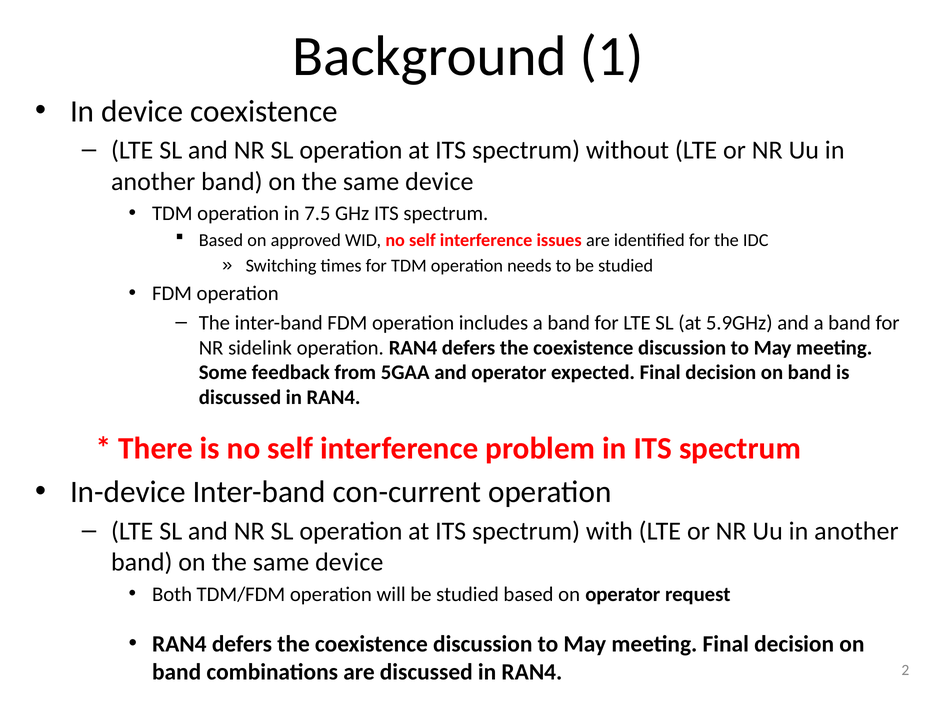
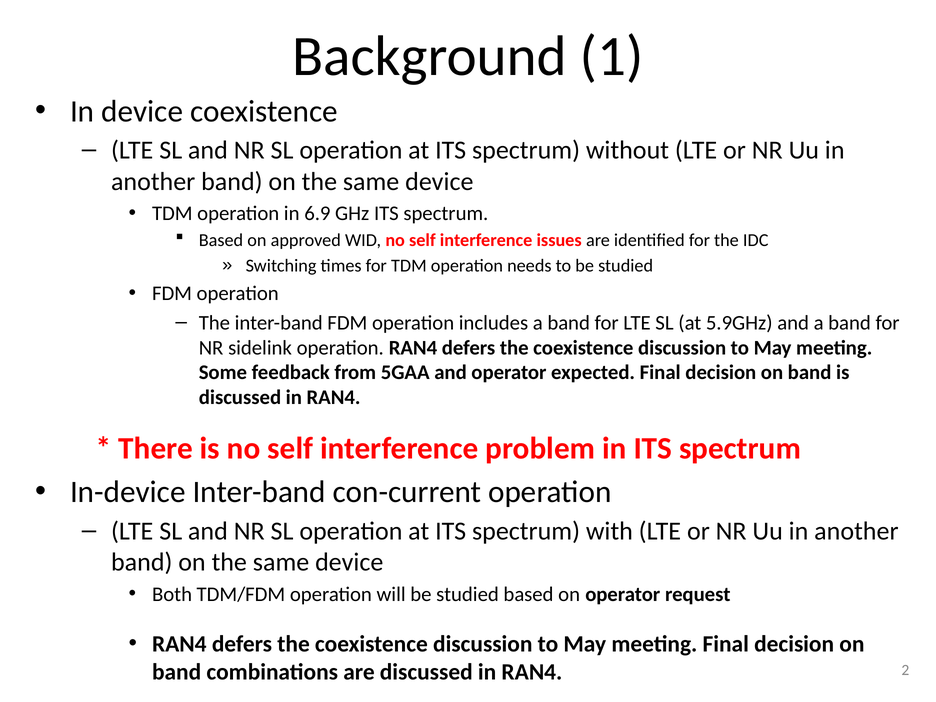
7.5: 7.5 -> 6.9
